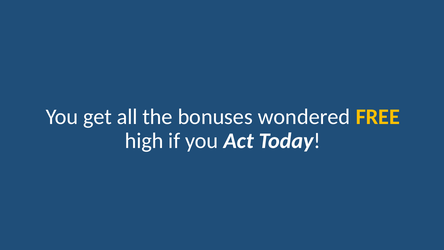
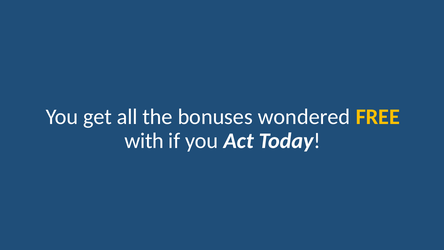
high: high -> with
